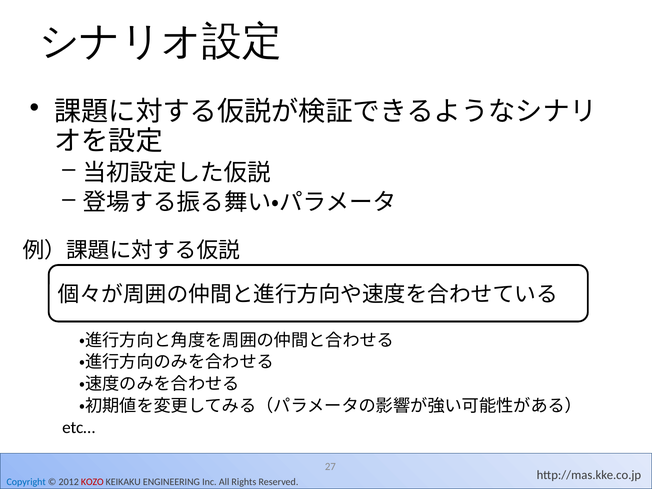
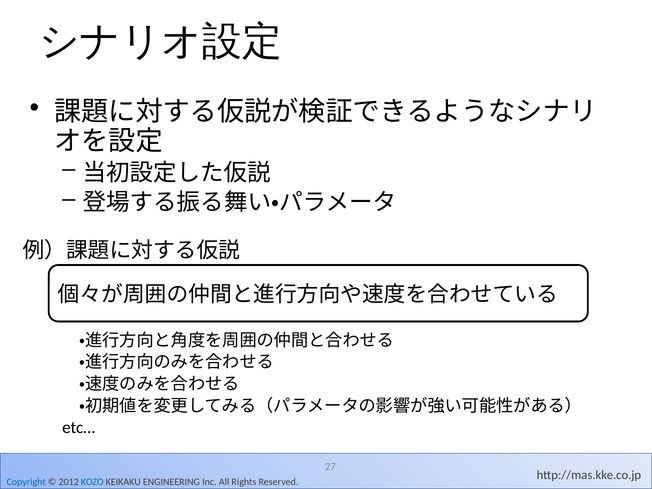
KOZO colour: red -> blue
